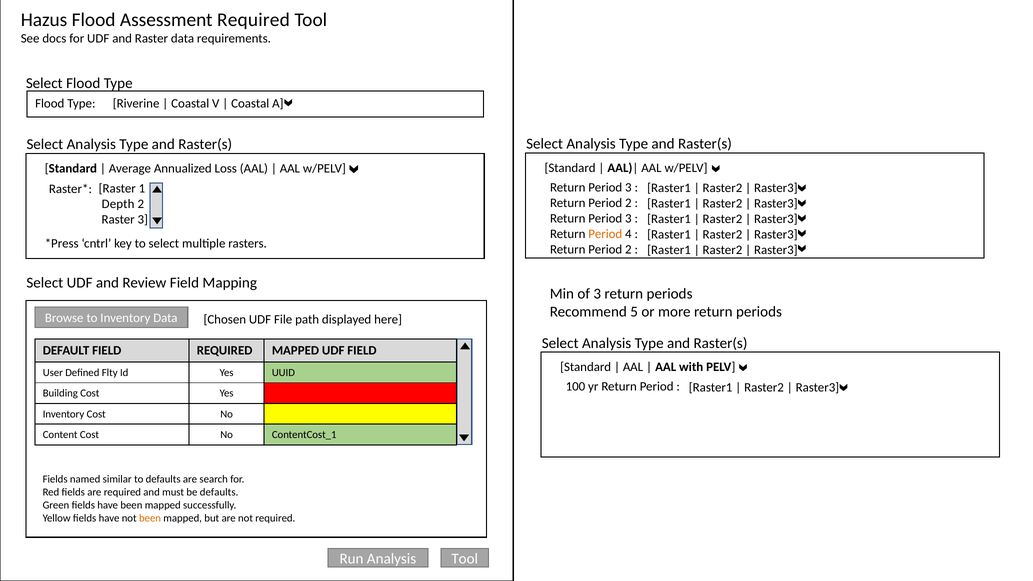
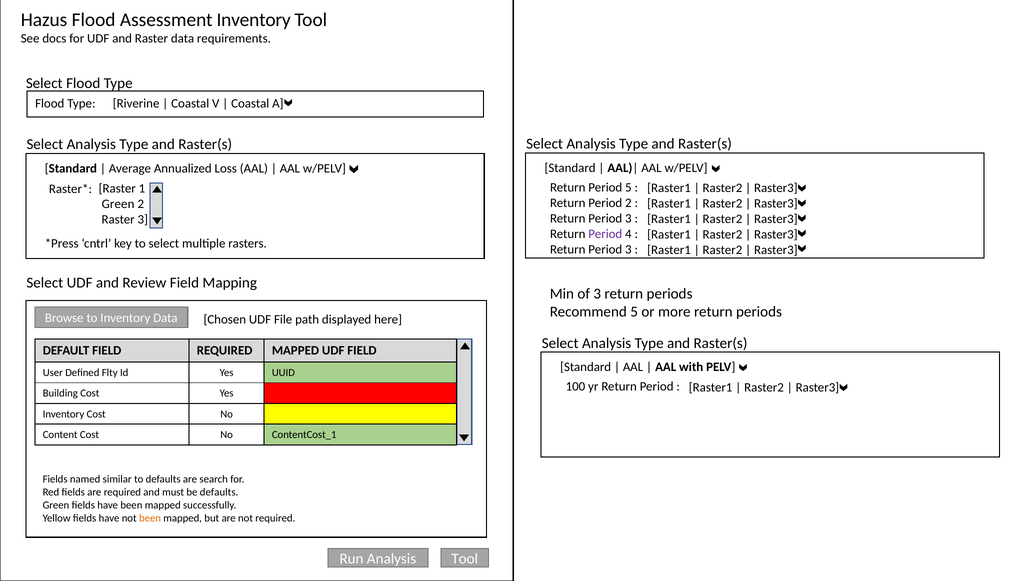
Assessment Required: Required -> Inventory
3 at (628, 188): 3 -> 5
Depth at (118, 204): Depth -> Green
Period at (605, 234) colour: orange -> purple
2 at (628, 250): 2 -> 3
